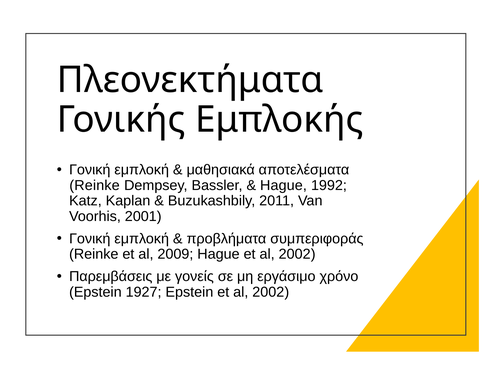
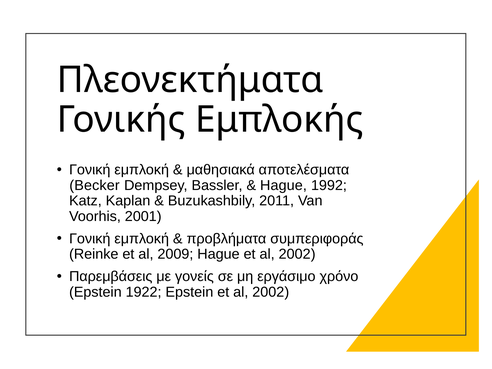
Reinke at (95, 185): Reinke -> Becker
1927: 1927 -> 1922
